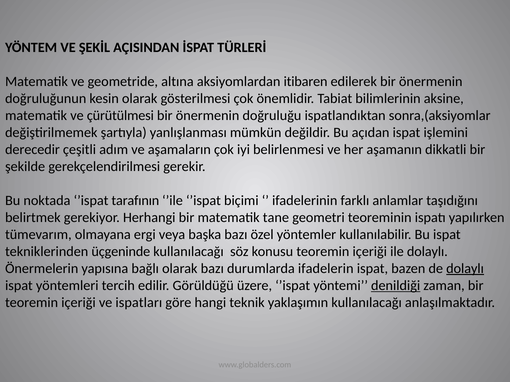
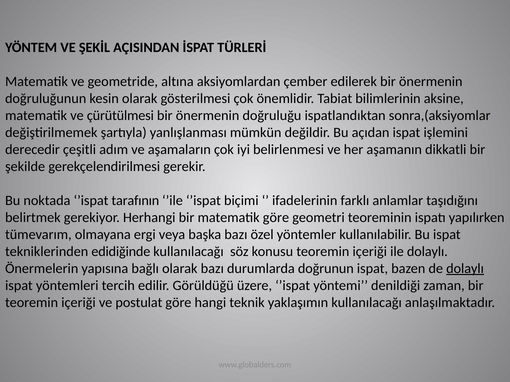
itibaren: itibaren -> çember
matematik tane: tane -> göre
üçgeninde: üçgeninde -> edidiğinde
ifadelerin: ifadelerin -> doğrunun
denildiği underline: present -> none
ispatları: ispatları -> postulat
